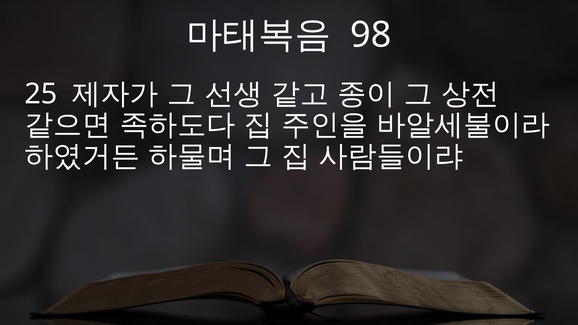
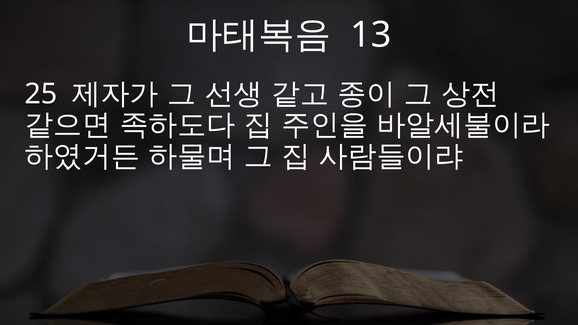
98: 98 -> 13
